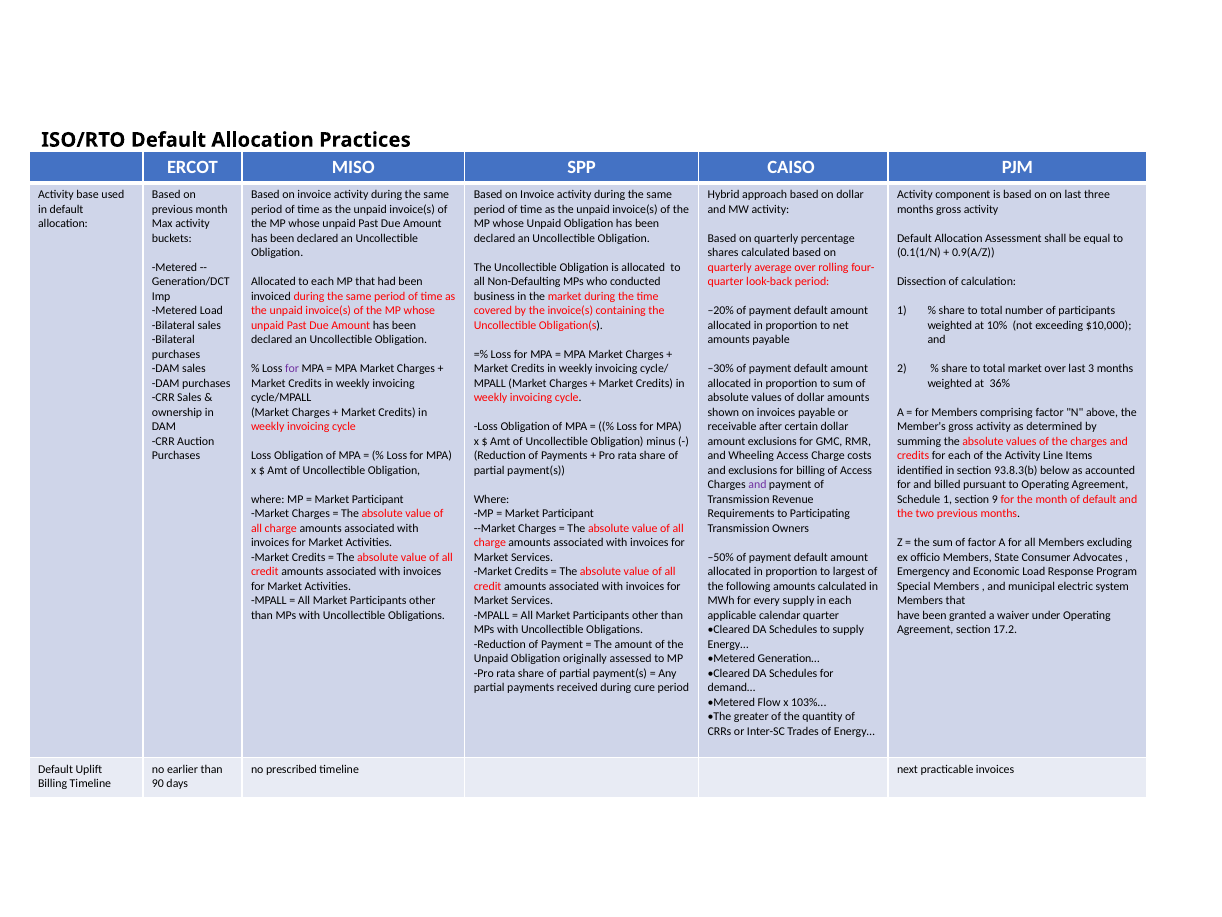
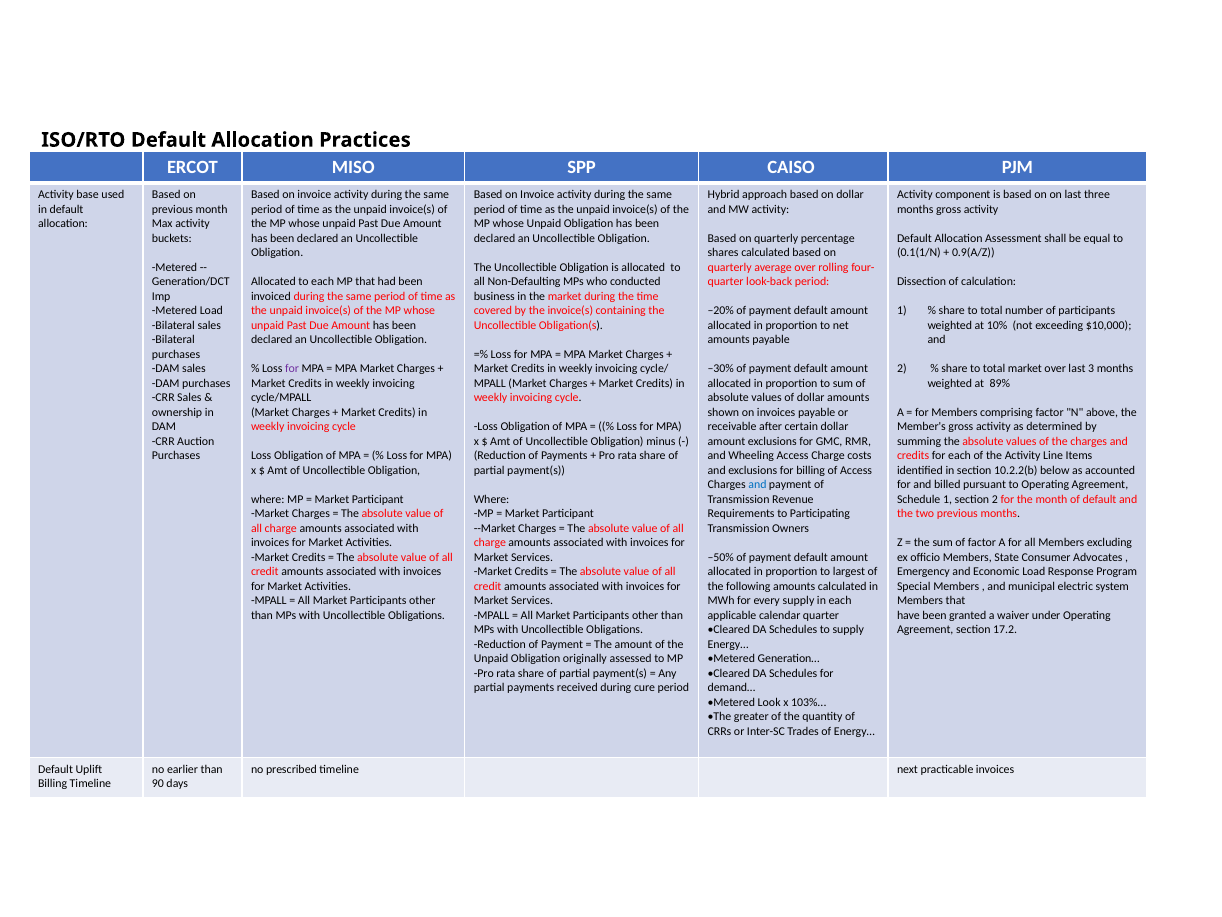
36%: 36% -> 89%
93.8.3(b: 93.8.3(b -> 10.2.2(b
and at (757, 485) colour: purple -> blue
section 9: 9 -> 2
Flow: Flow -> Look
